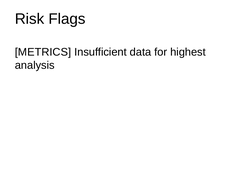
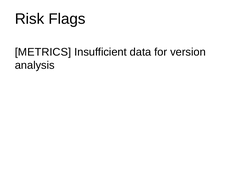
highest: highest -> version
